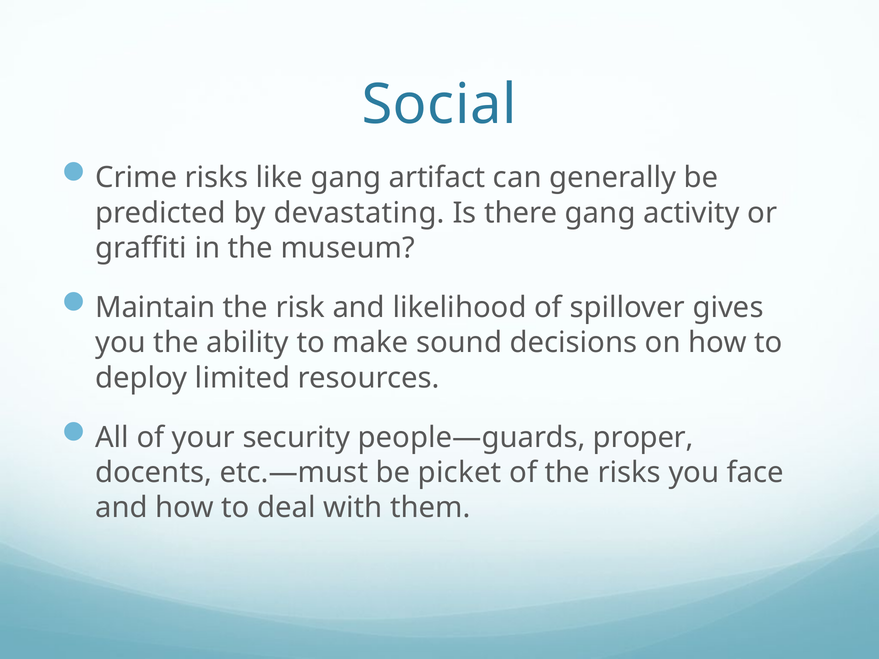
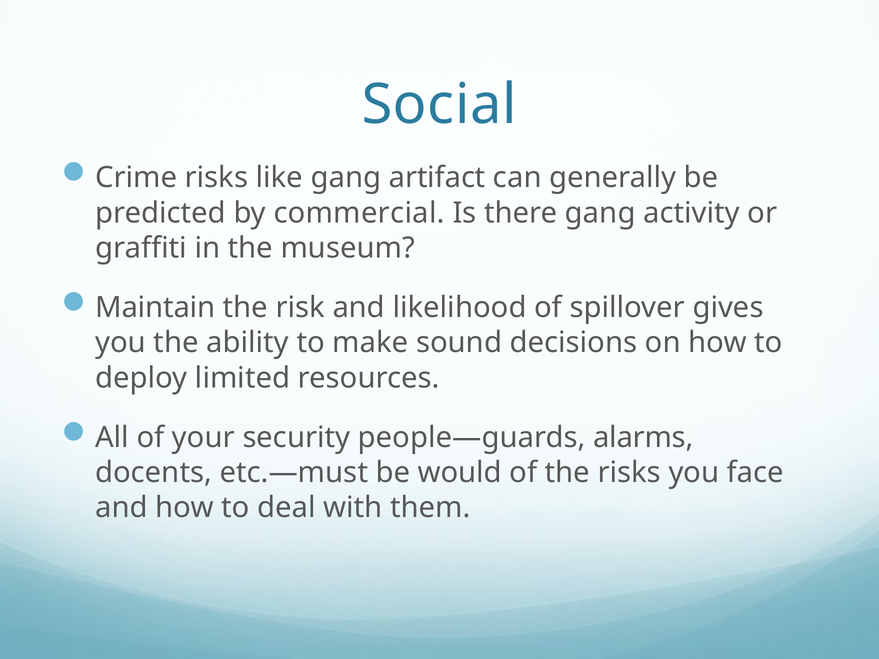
devastating: devastating -> commercial
proper: proper -> alarms
picket: picket -> would
